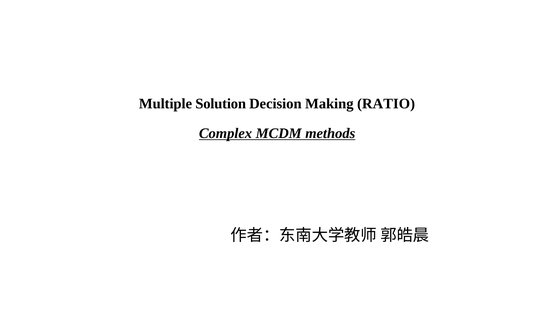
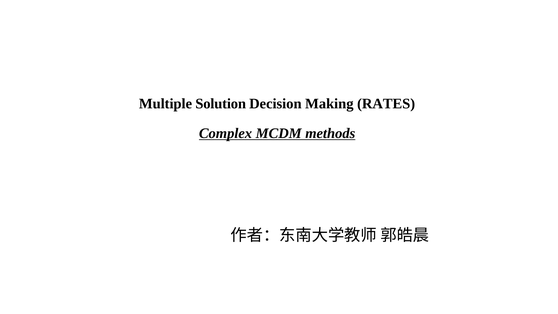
RATIO: RATIO -> RATES
